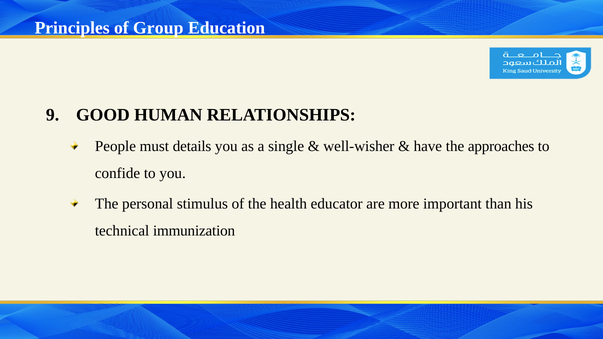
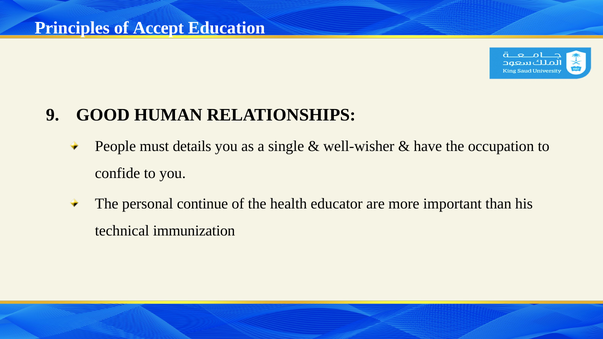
Group: Group -> Accept
approaches: approaches -> occupation
stimulus: stimulus -> continue
